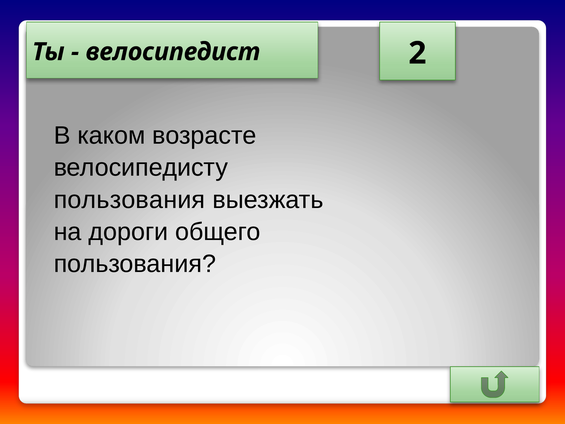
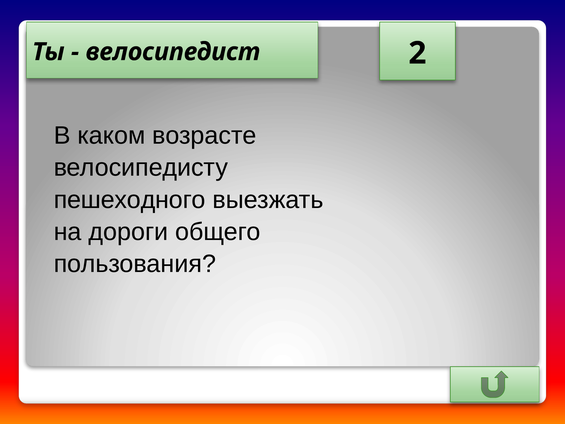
пользования at (129, 200): пользования -> пешеходного
